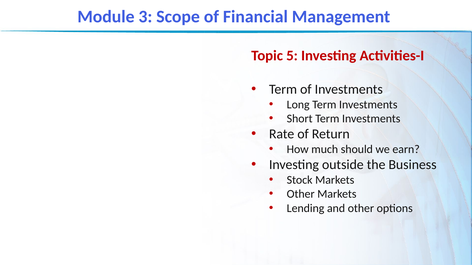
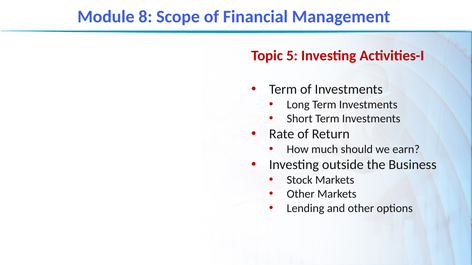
3: 3 -> 8
